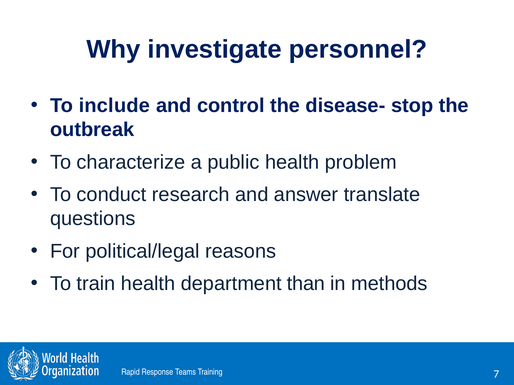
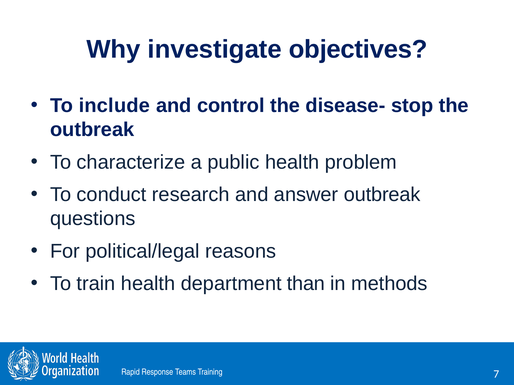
personnel: personnel -> objectives
answer translate: translate -> outbreak
